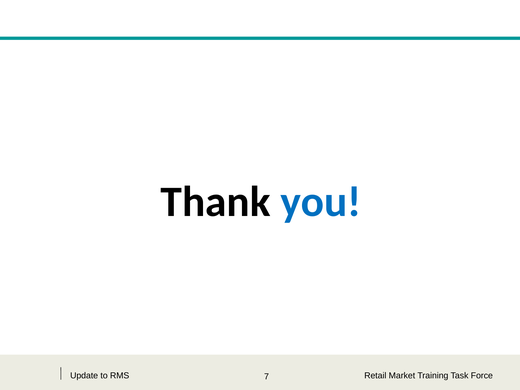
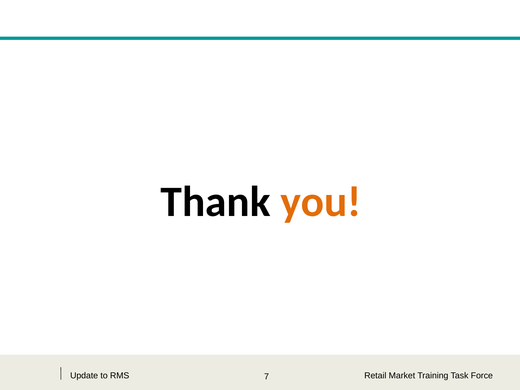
you colour: blue -> orange
